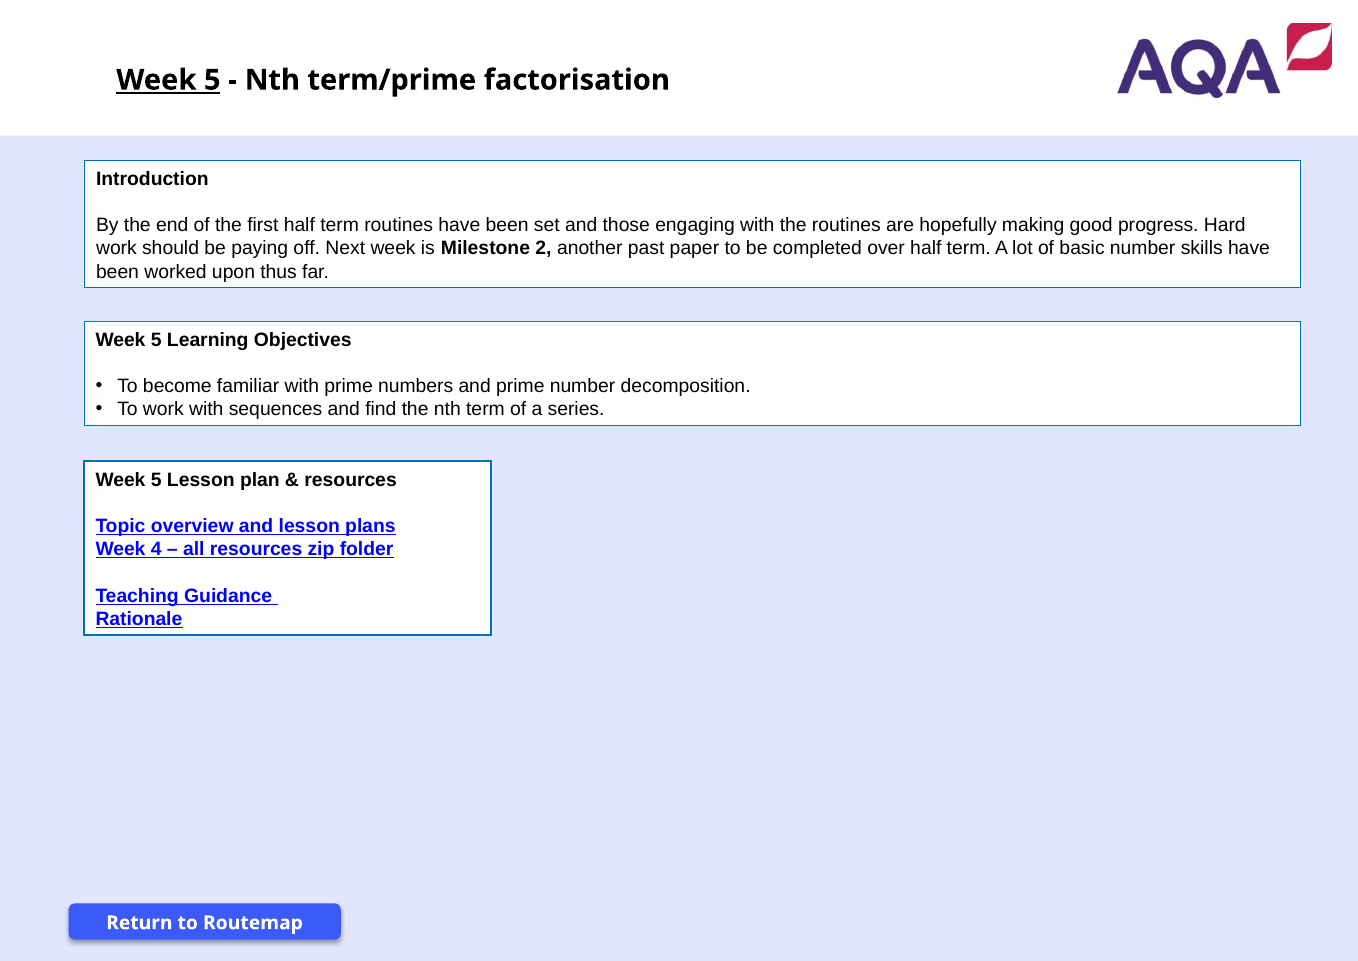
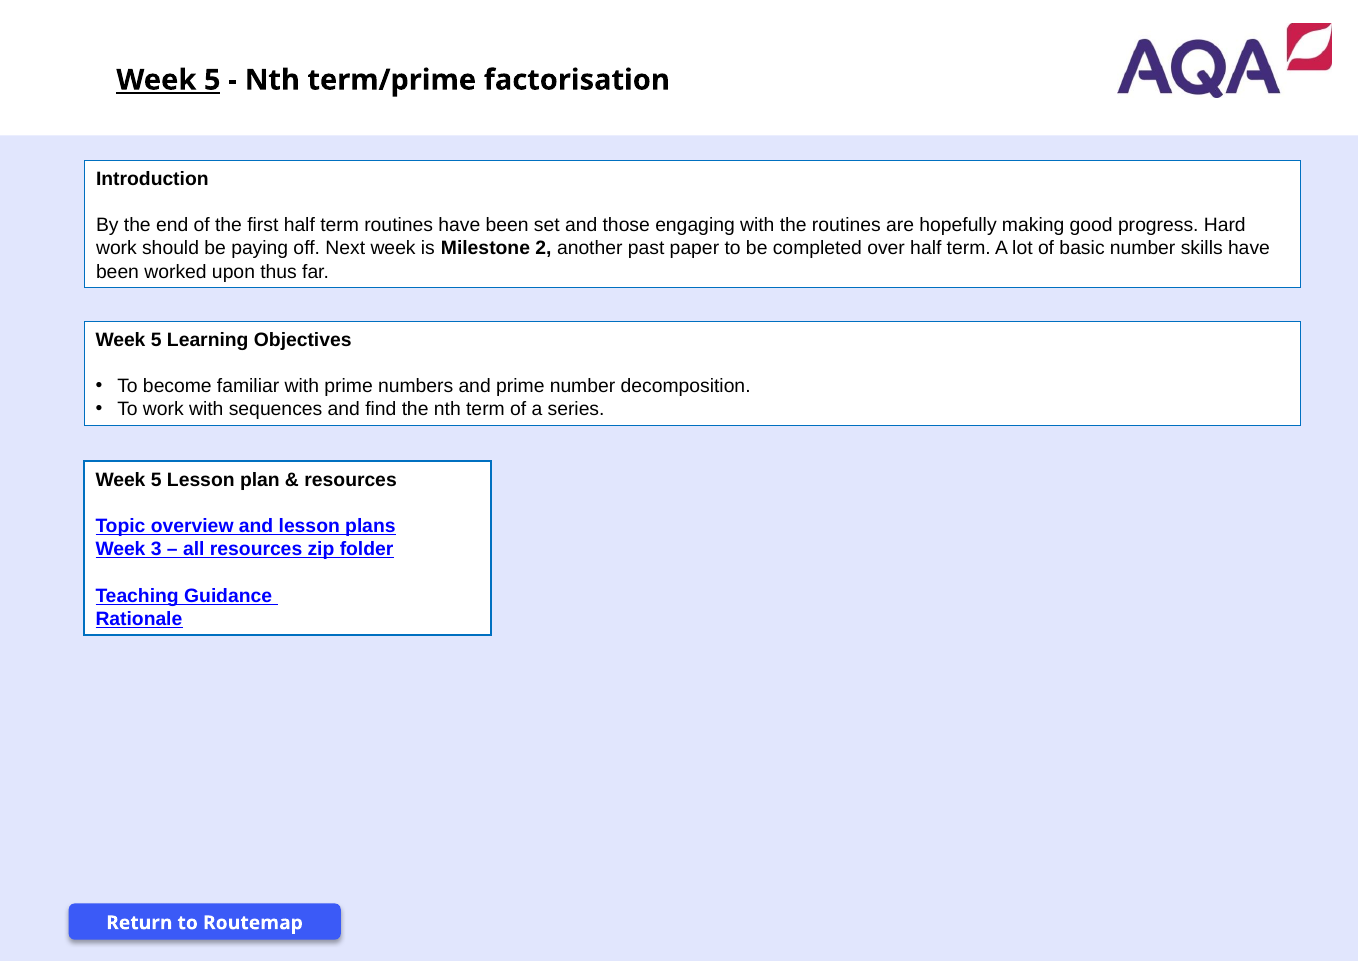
4: 4 -> 3
